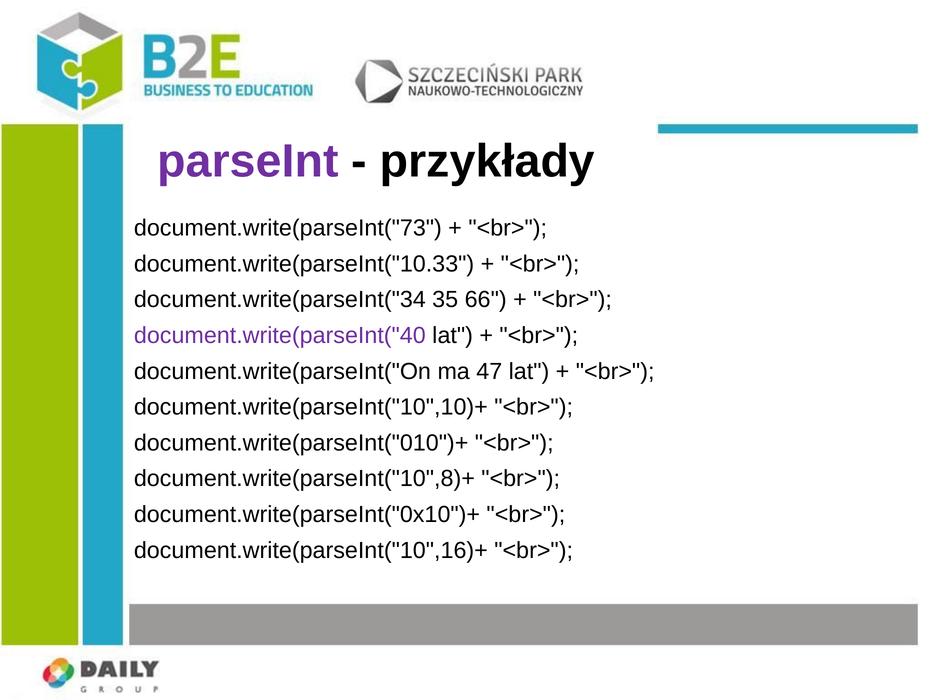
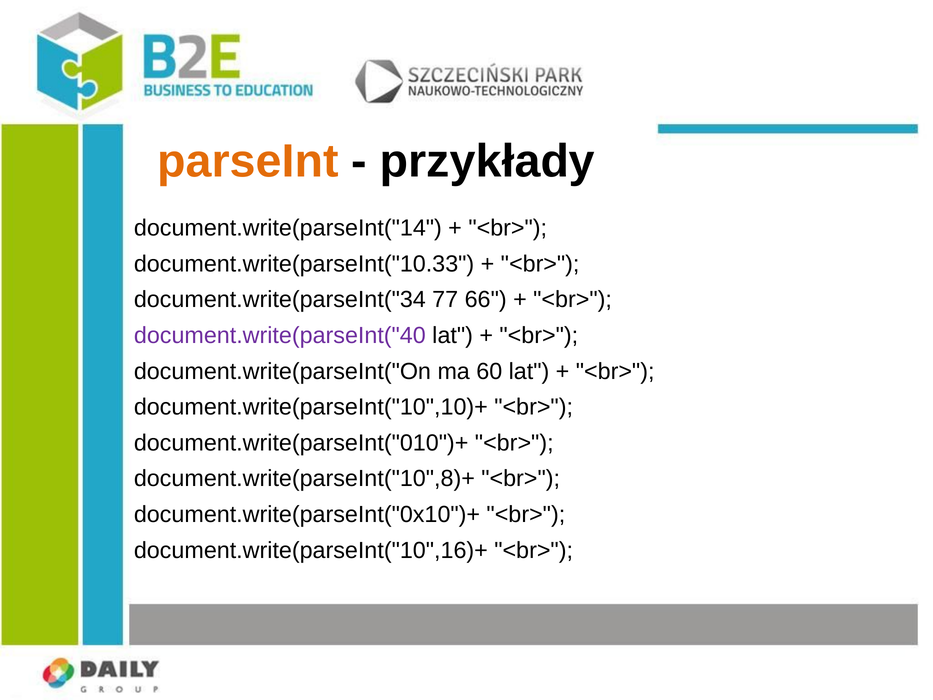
parseInt colour: purple -> orange
document.write(parseInt("73: document.write(parseInt("73 -> document.write(parseInt("14
35: 35 -> 77
47: 47 -> 60
